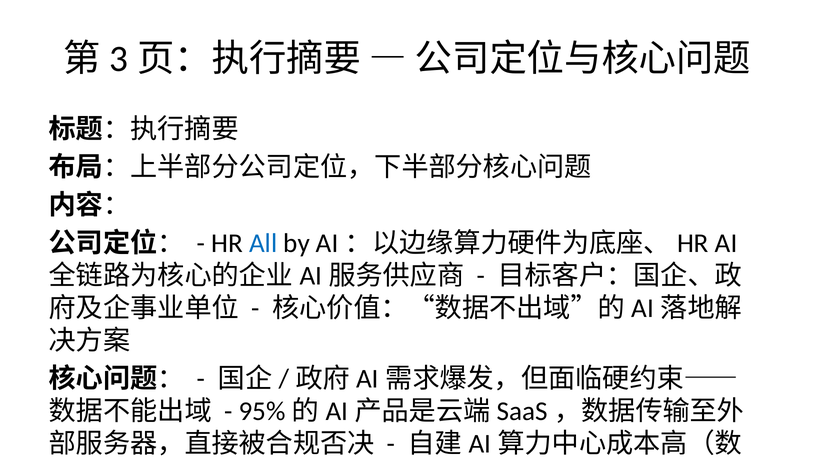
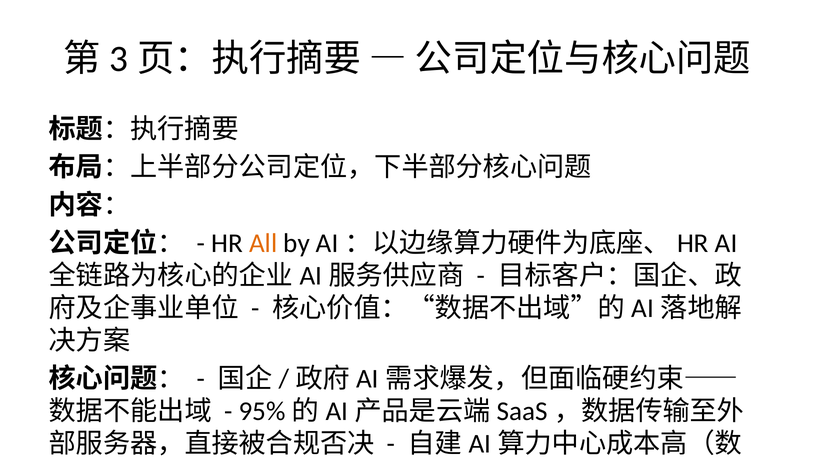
All colour: blue -> orange
